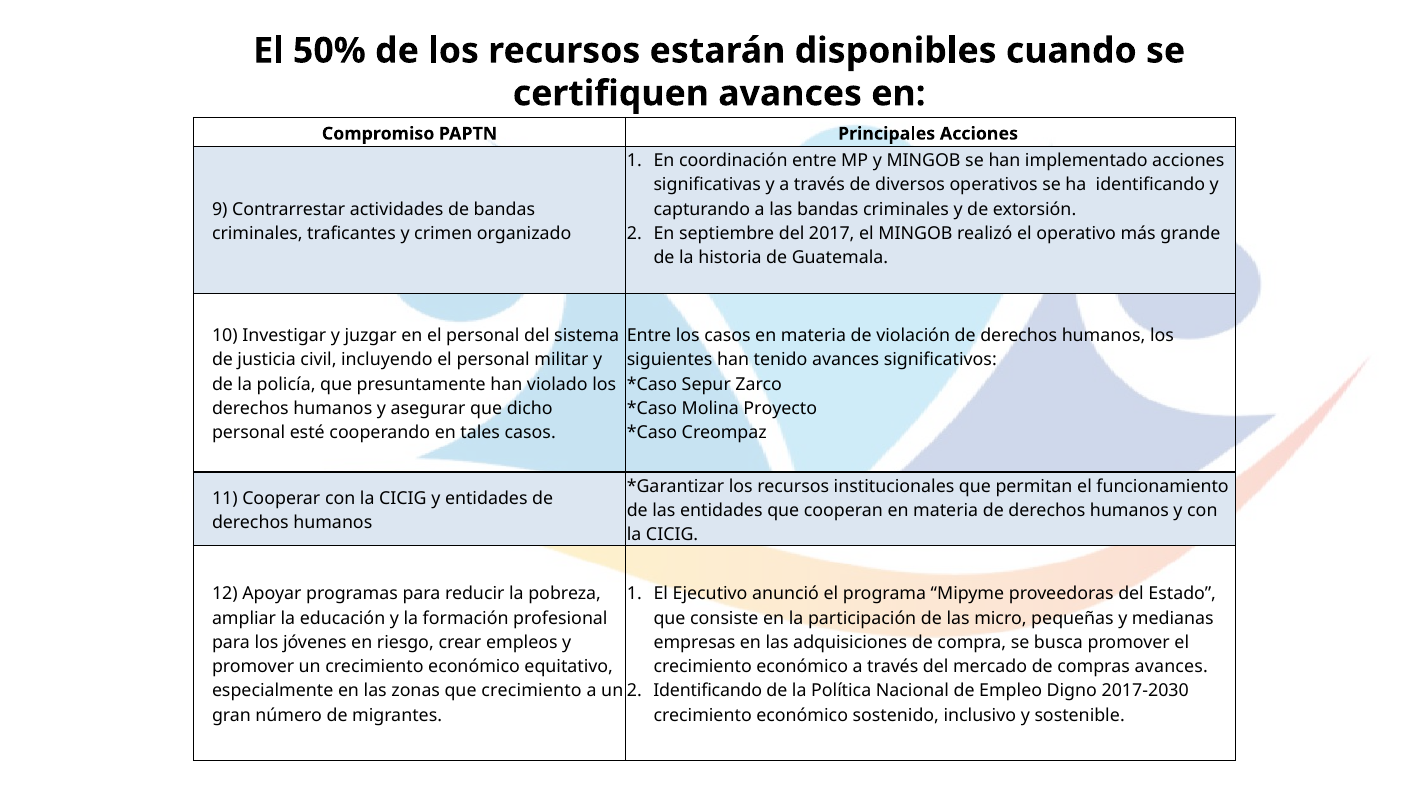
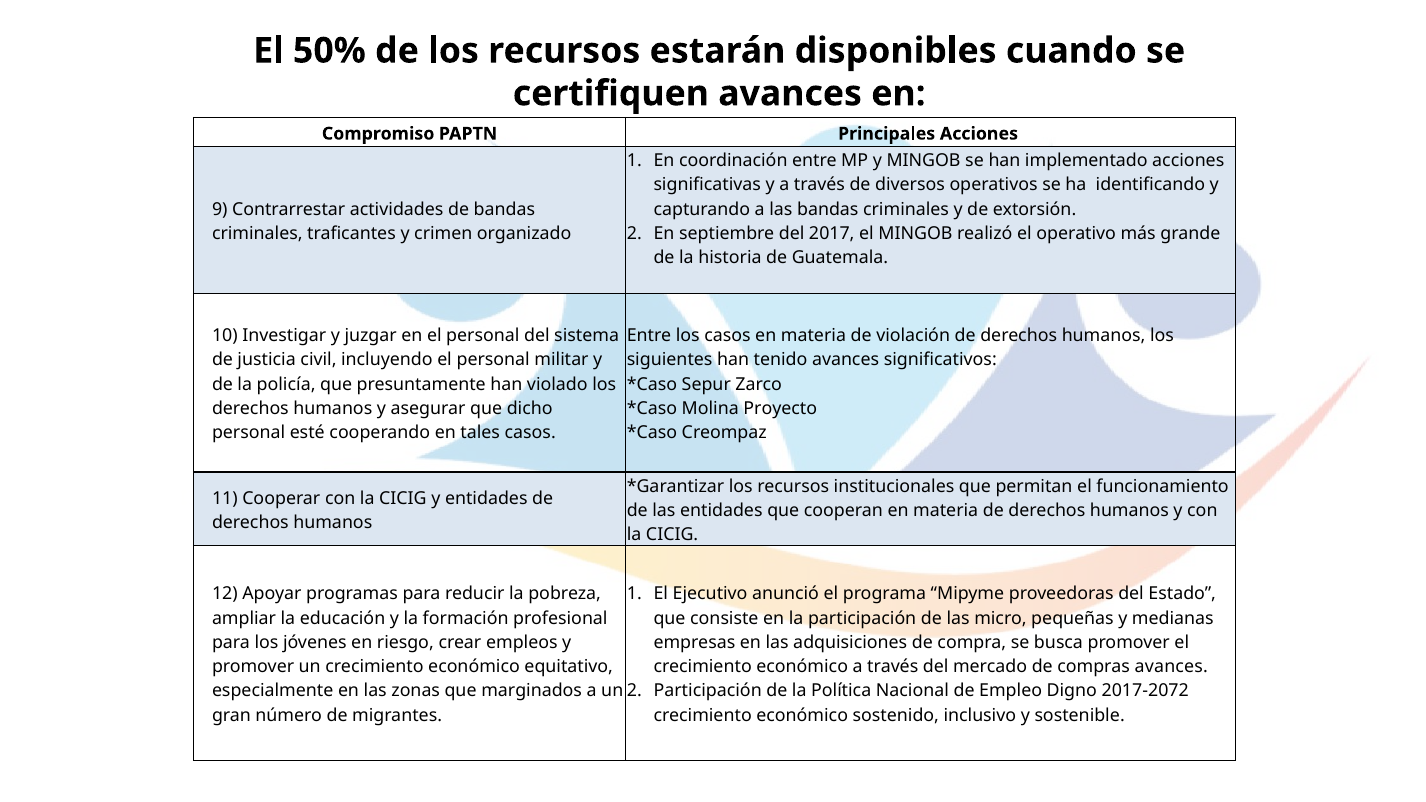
que crecimiento: crecimiento -> marginados
Identificando at (708, 691): Identificando -> Participación
2017-2030: 2017-2030 -> 2017-2072
